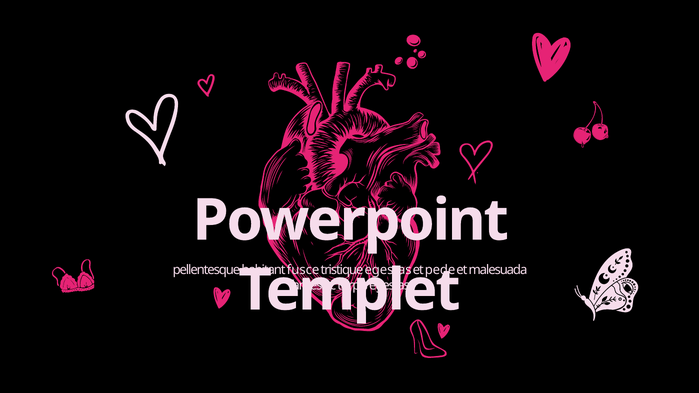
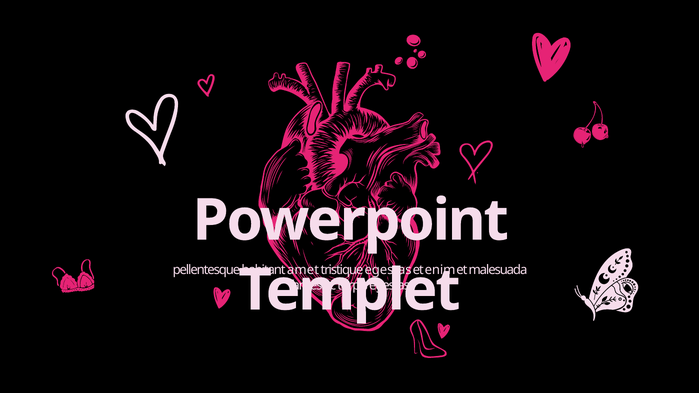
fusce: fusce -> amet
pede: pede -> enim
